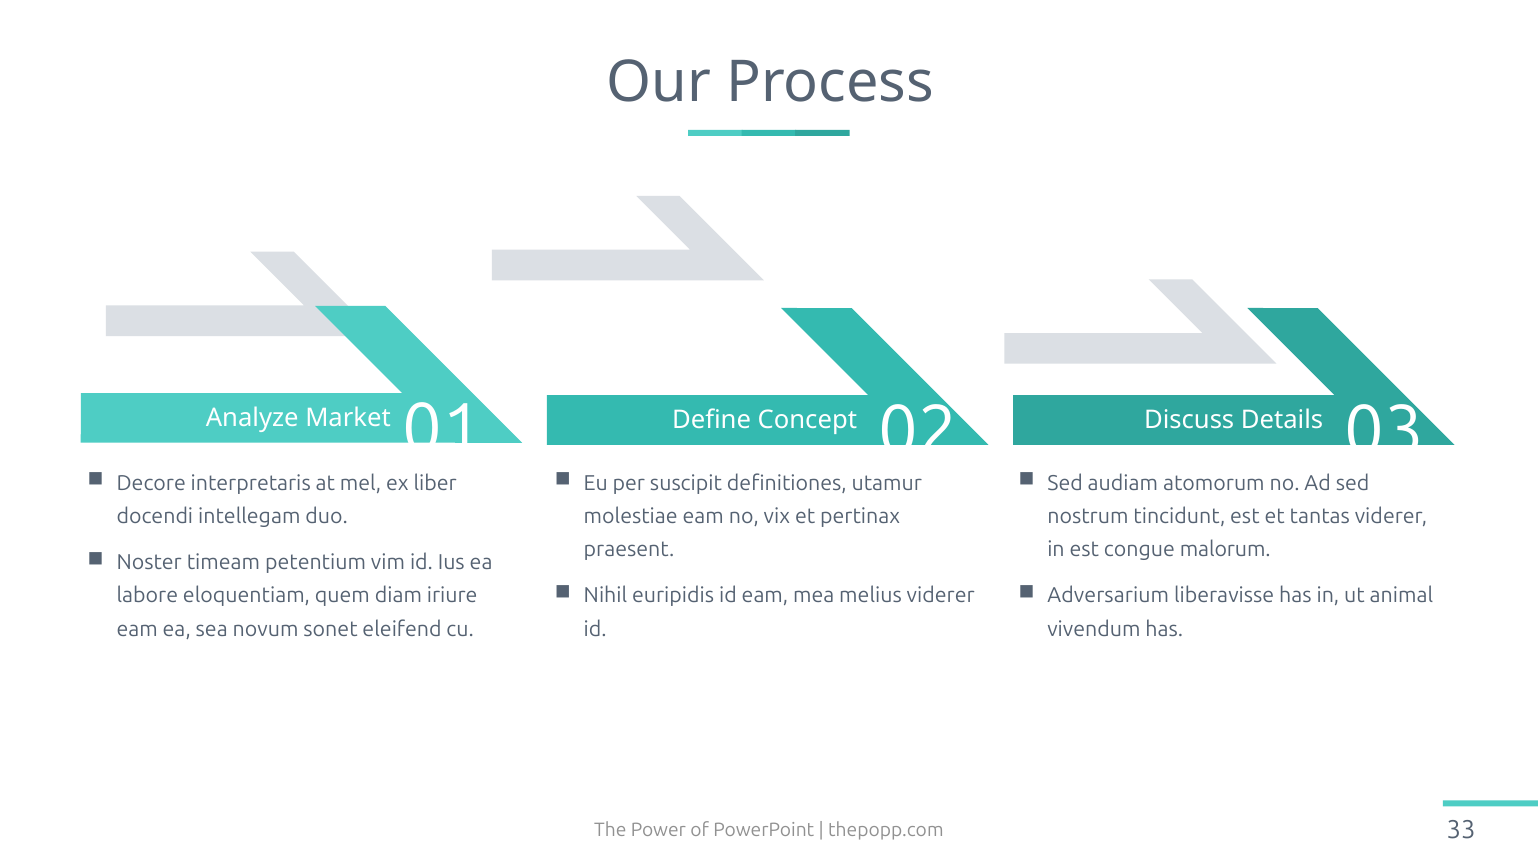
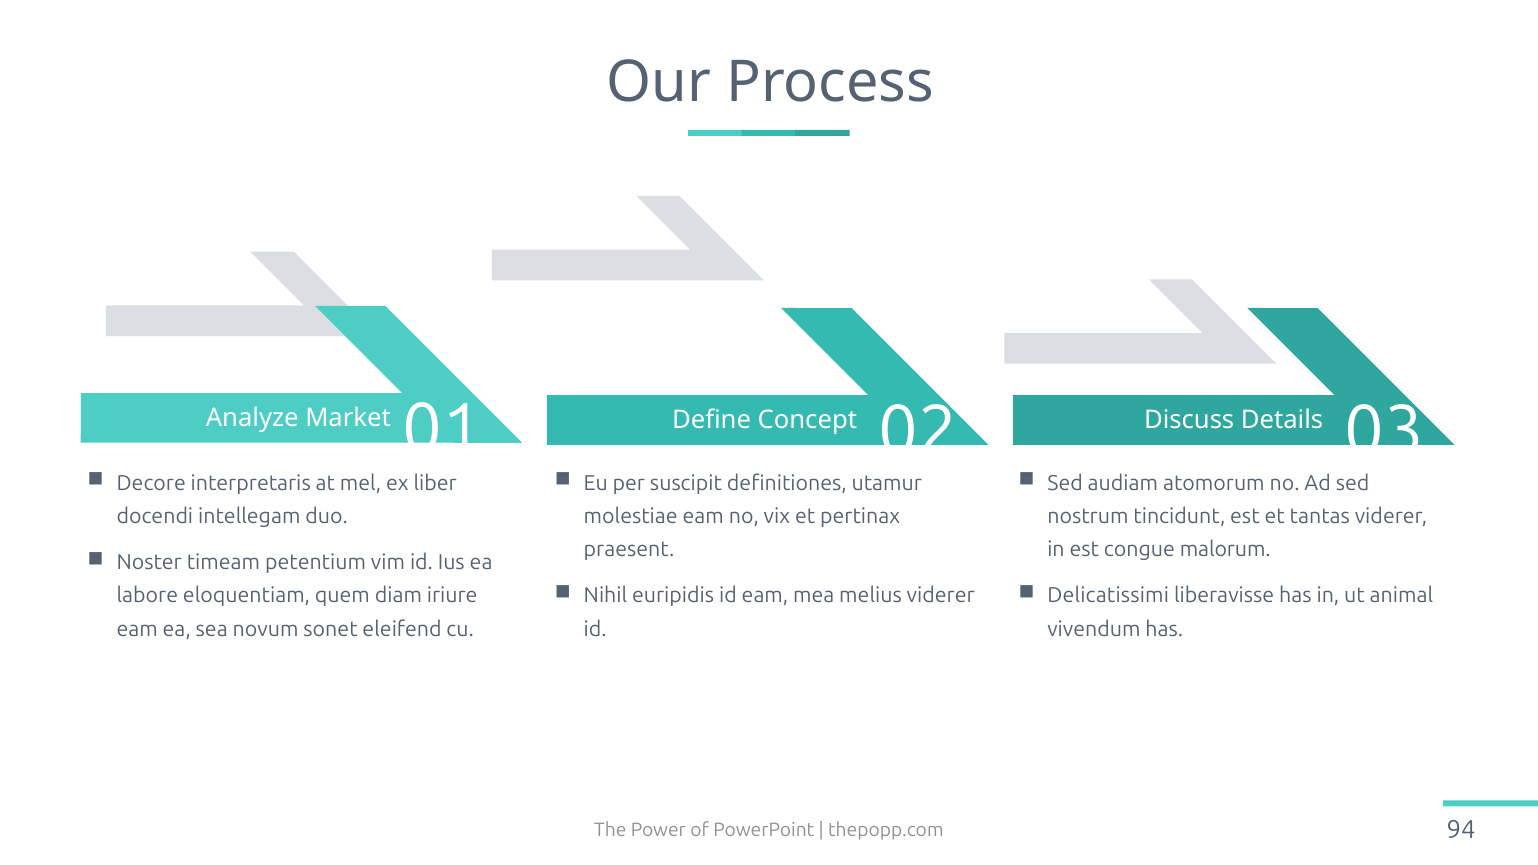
Adversarium: Adversarium -> Delicatissimi
33: 33 -> 94
